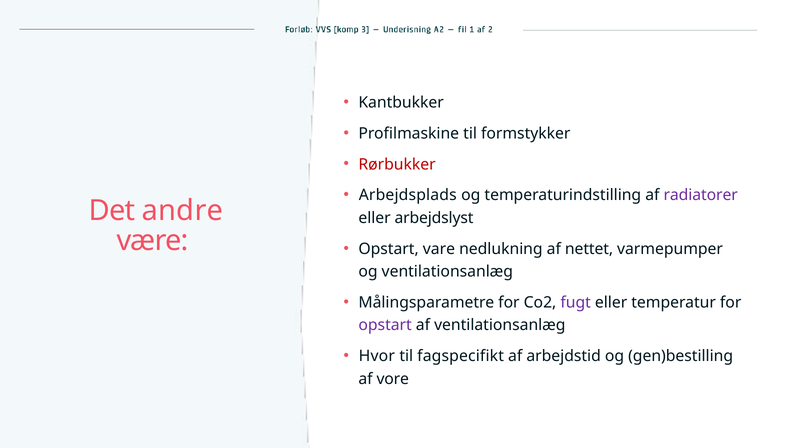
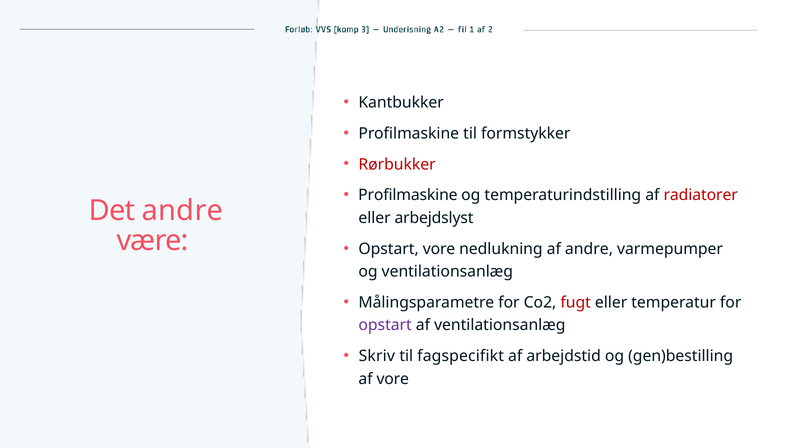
Arbejdsplads at (408, 195): Arbejdsplads -> Profilmaskine
radiatorer colour: purple -> red
Opstart vare: vare -> vore
af nettet: nettet -> andre
fugt colour: purple -> red
Hvor: Hvor -> Skriv
